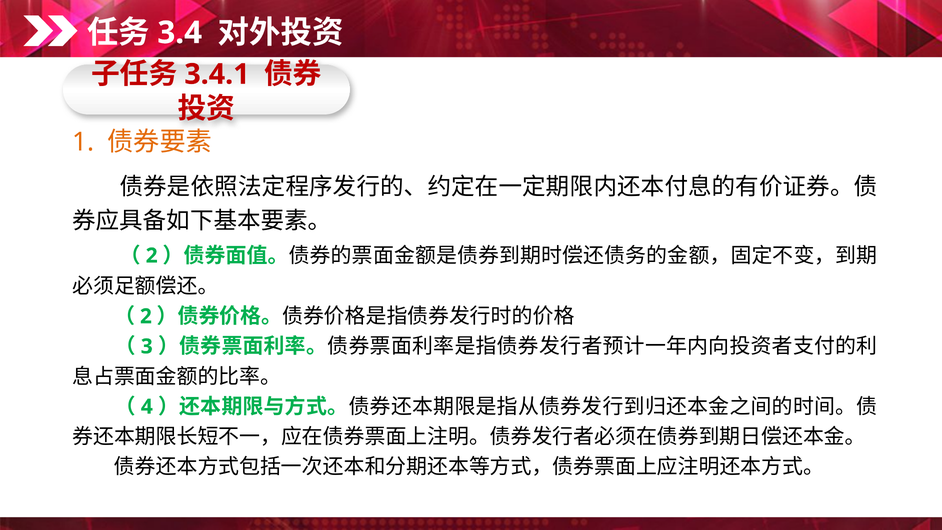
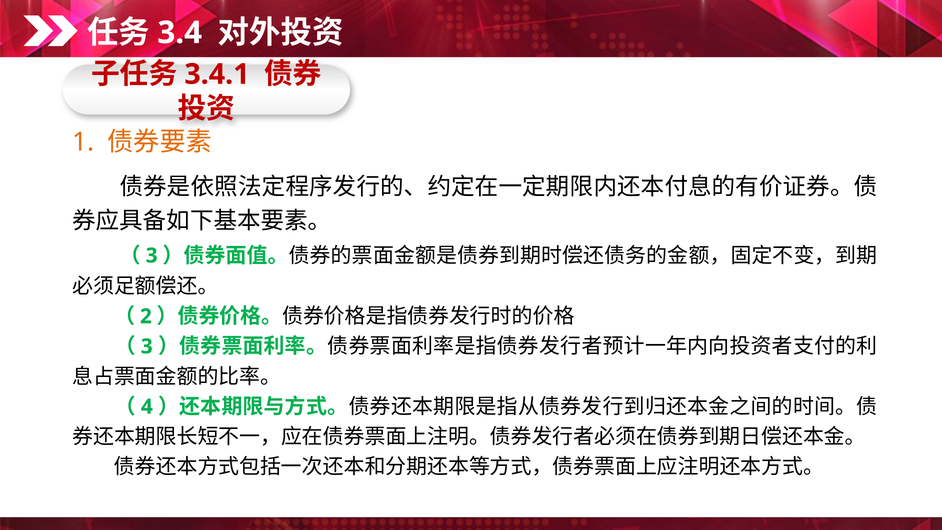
2 at (152, 256): 2 -> 3
